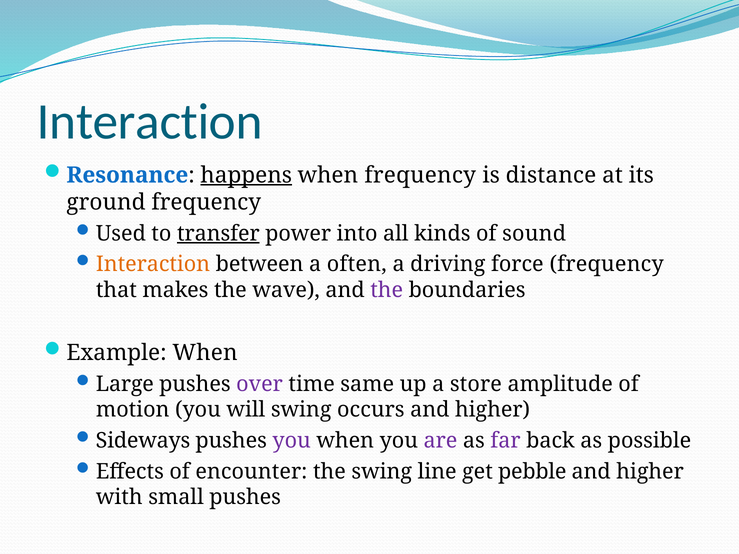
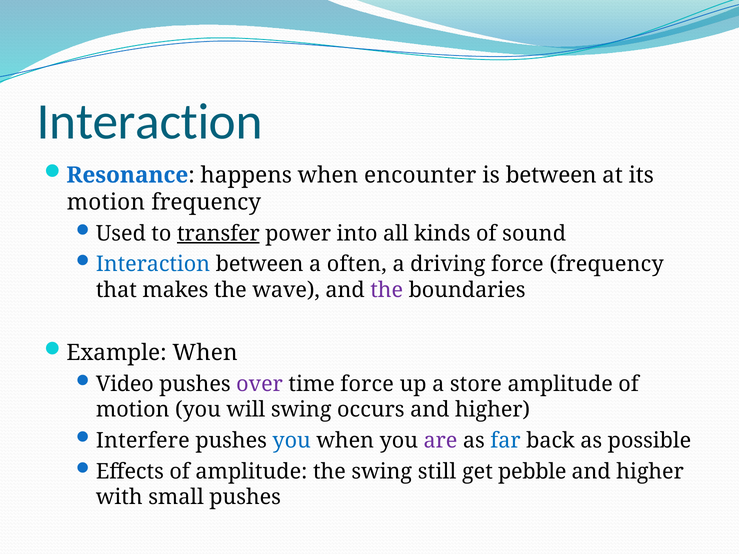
happens underline: present -> none
when frequency: frequency -> encounter
is distance: distance -> between
ground at (106, 202): ground -> motion
Interaction at (153, 264) colour: orange -> blue
Large: Large -> Video
time same: same -> force
Sideways: Sideways -> Interfere
you at (292, 441) colour: purple -> blue
far colour: purple -> blue
of encounter: encounter -> amplitude
line: line -> still
